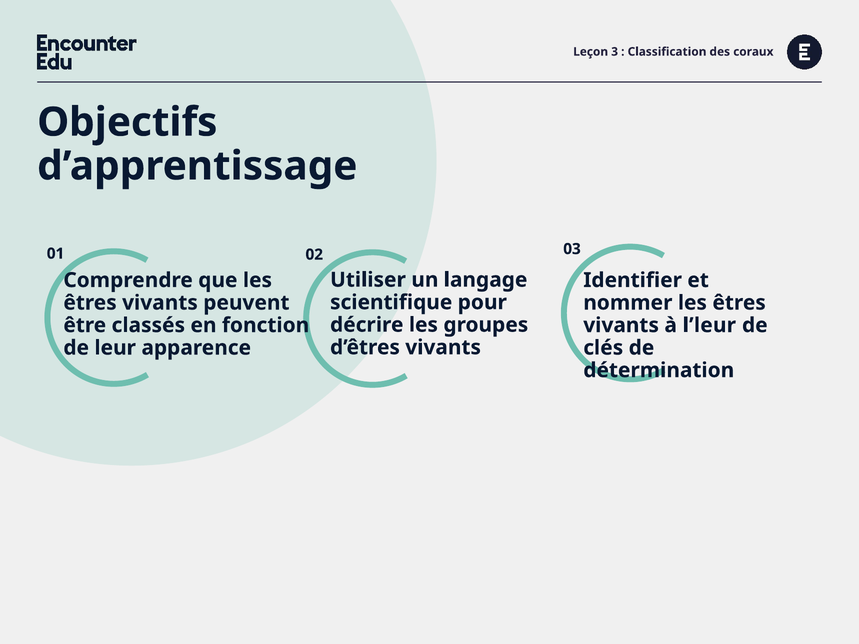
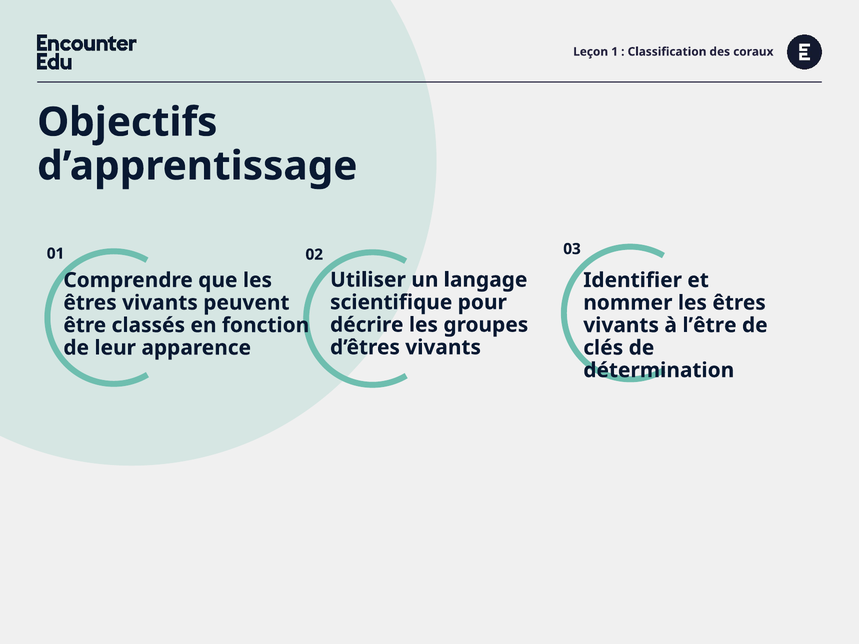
3: 3 -> 1
l’leur: l’leur -> l’être
